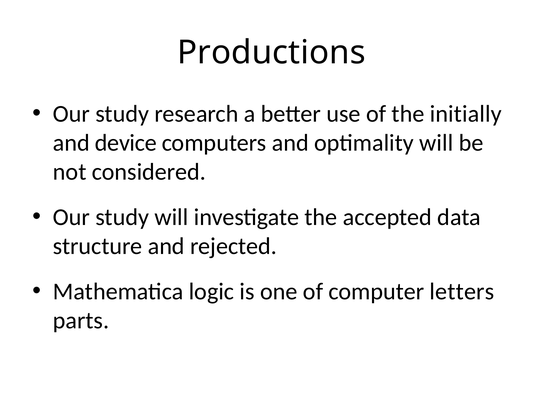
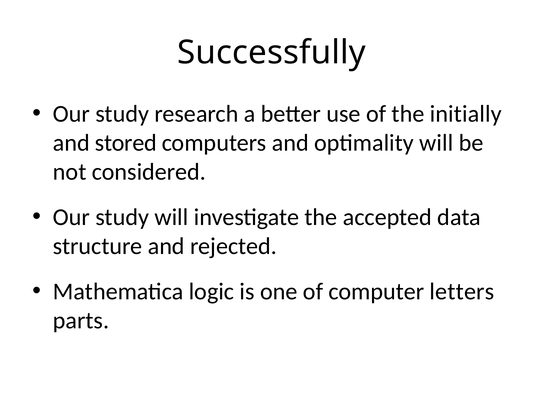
Productions: Productions -> Successfully
device: device -> stored
